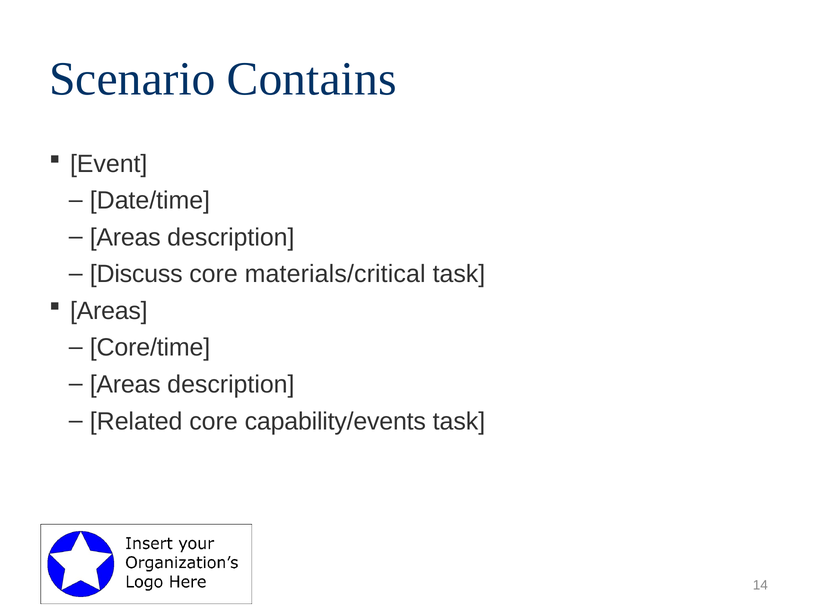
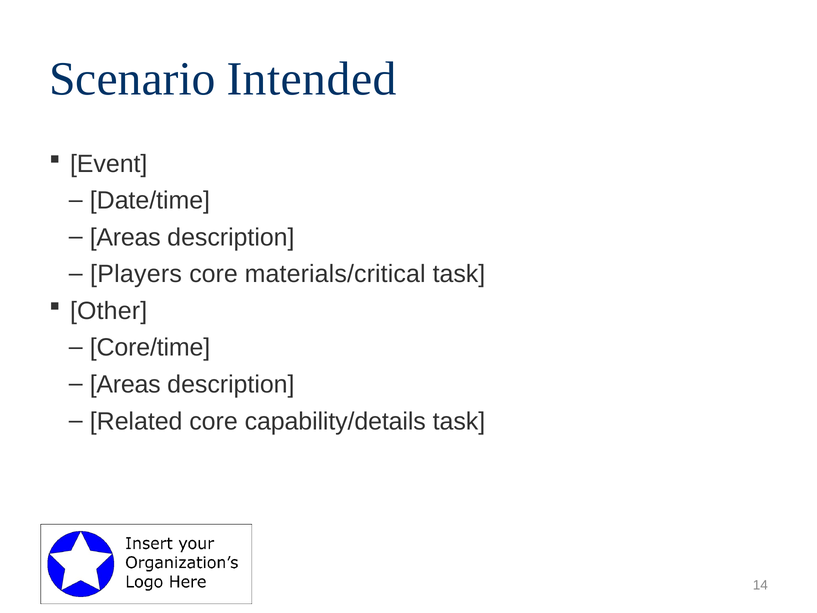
Contains: Contains -> Intended
Discuss: Discuss -> Players
Areas at (109, 311): Areas -> Other
capability/events: capability/events -> capability/details
